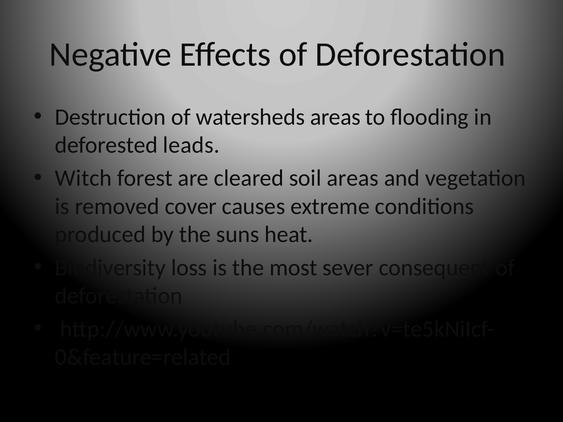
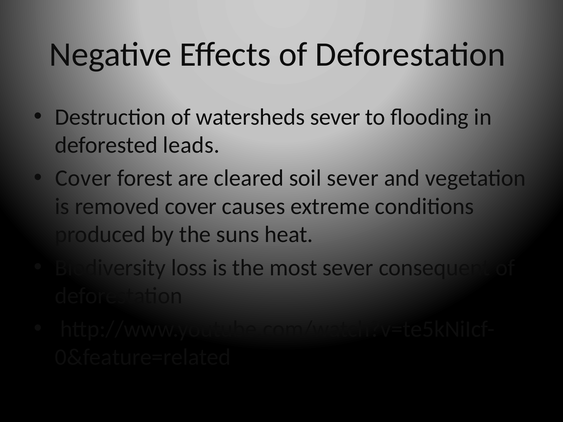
watersheds areas: areas -> sever
Witch at (83, 178): Witch -> Cover
soil areas: areas -> sever
